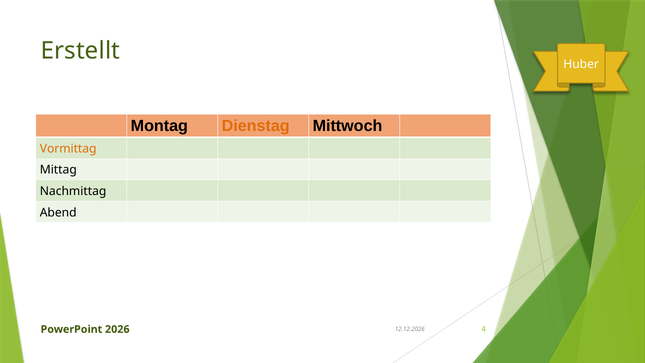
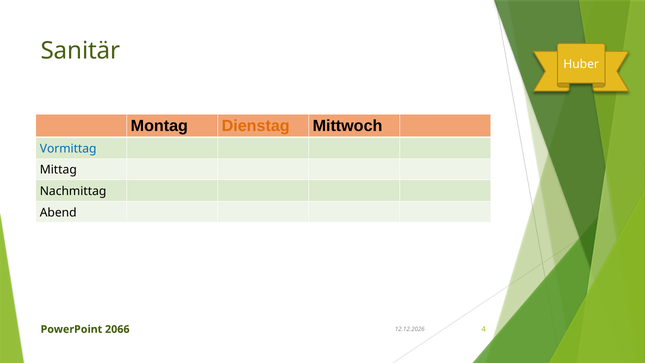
Erstellt: Erstellt -> Sanitär
Vormittag colour: orange -> blue
2026: 2026 -> 2066
